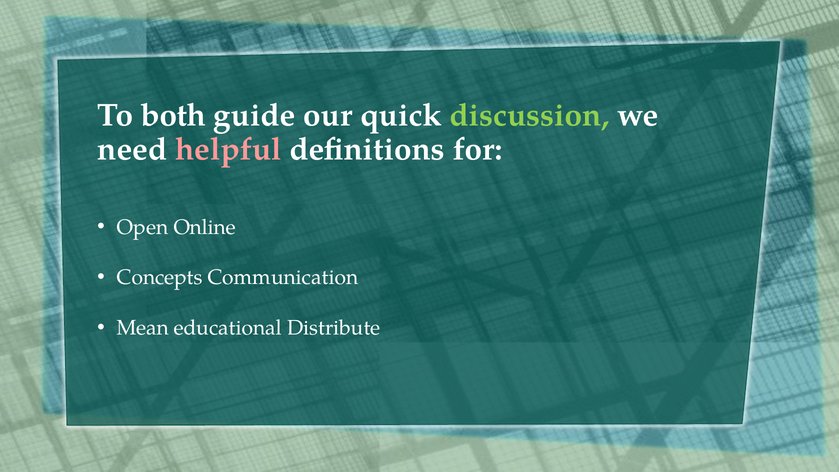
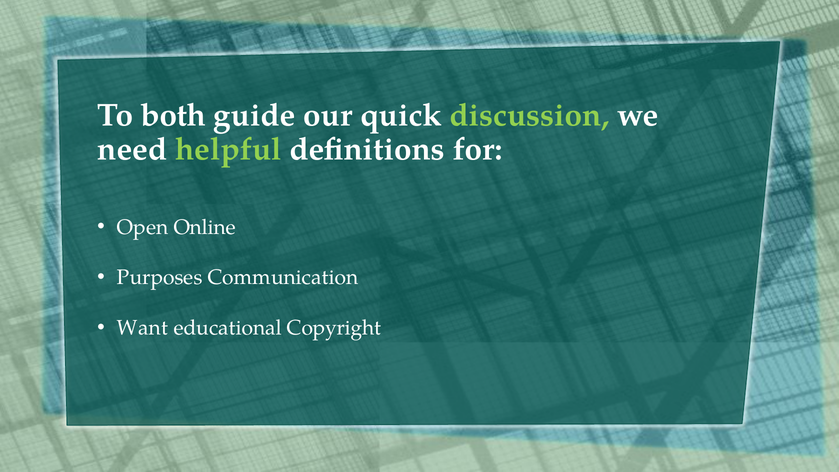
helpful colour: pink -> light green
Concepts: Concepts -> Purposes
Mean: Mean -> Want
Distribute: Distribute -> Copyright
